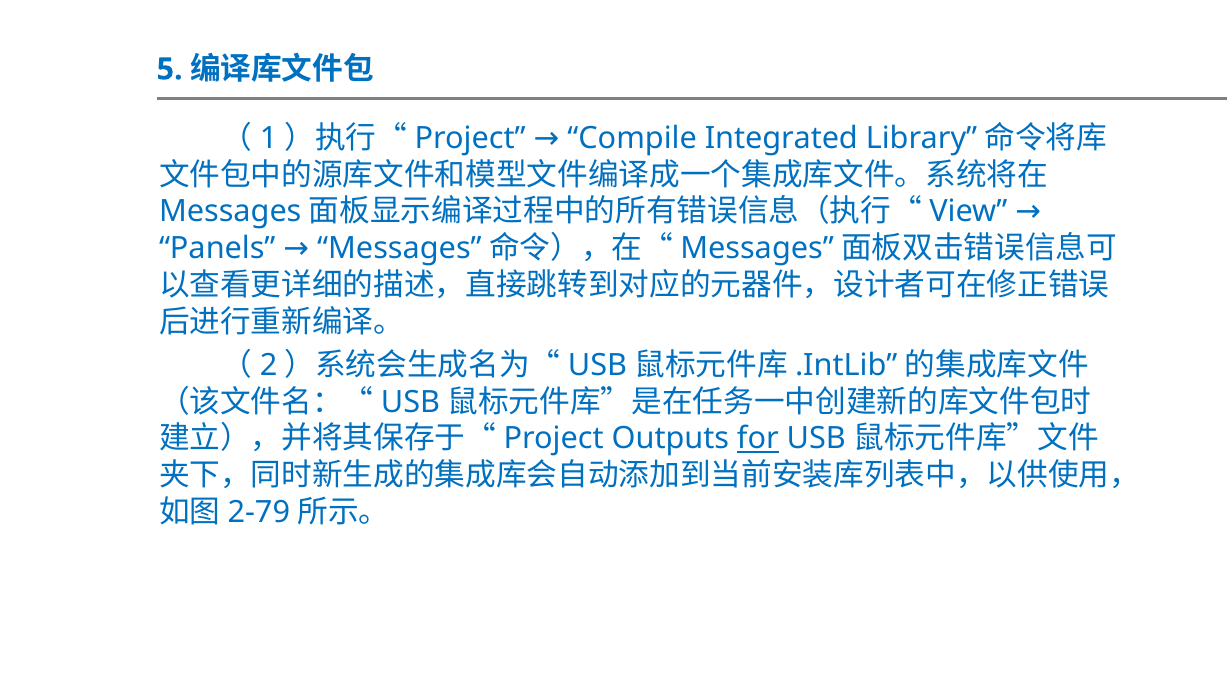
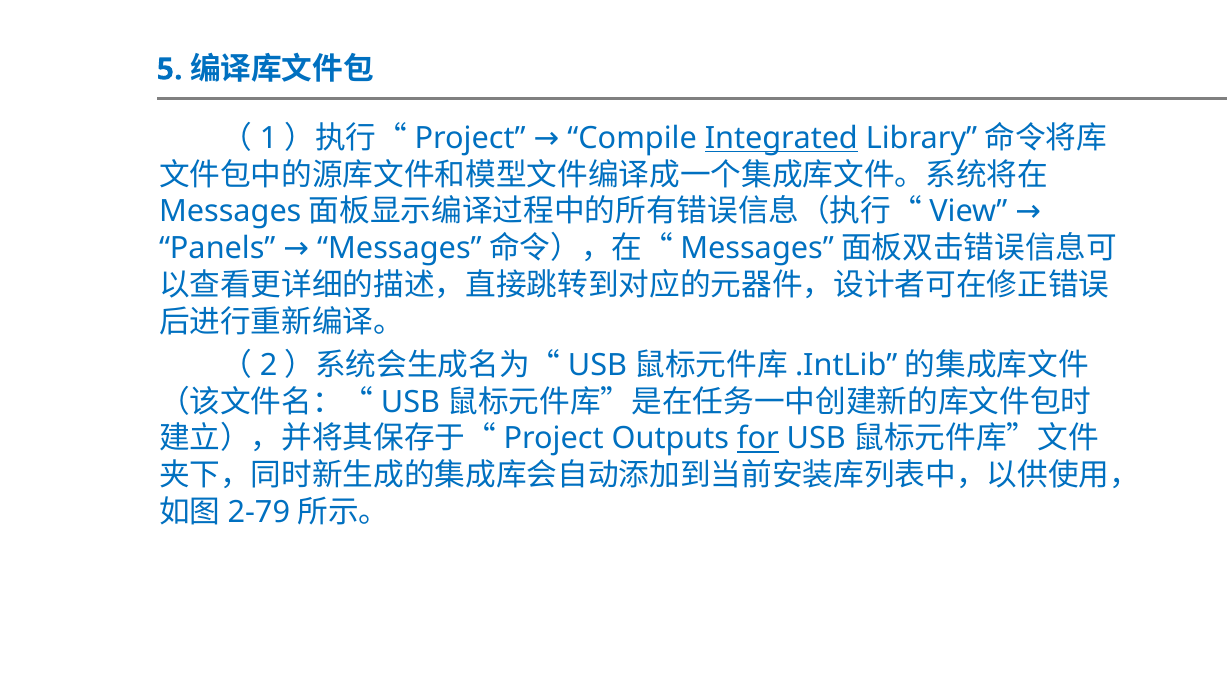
Integrated underline: none -> present
